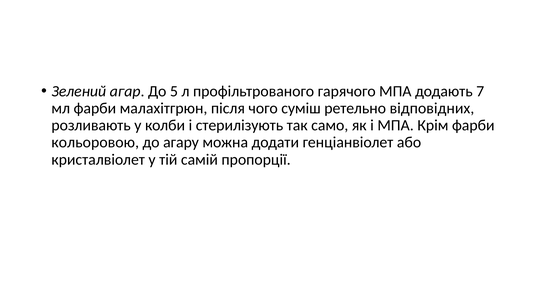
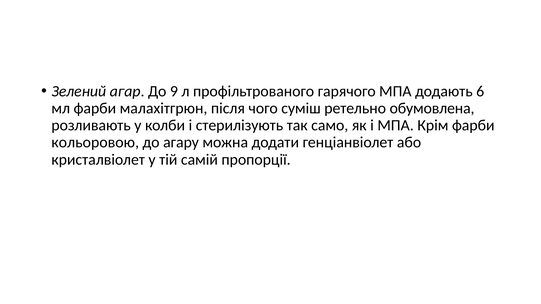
5: 5 -> 9
7: 7 -> 6
відповідних: відповідних -> обумовлена
